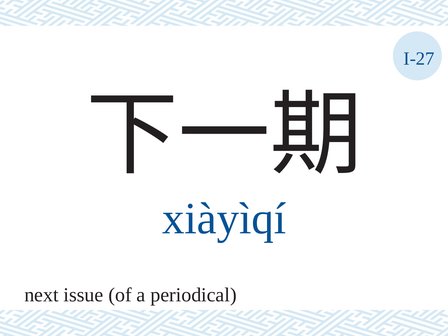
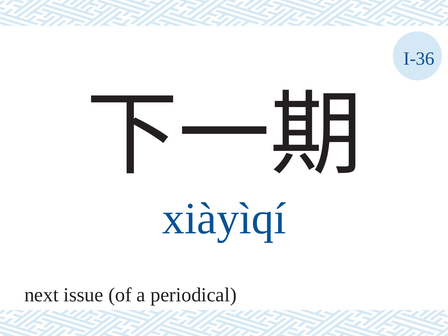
I-27: I-27 -> I-36
